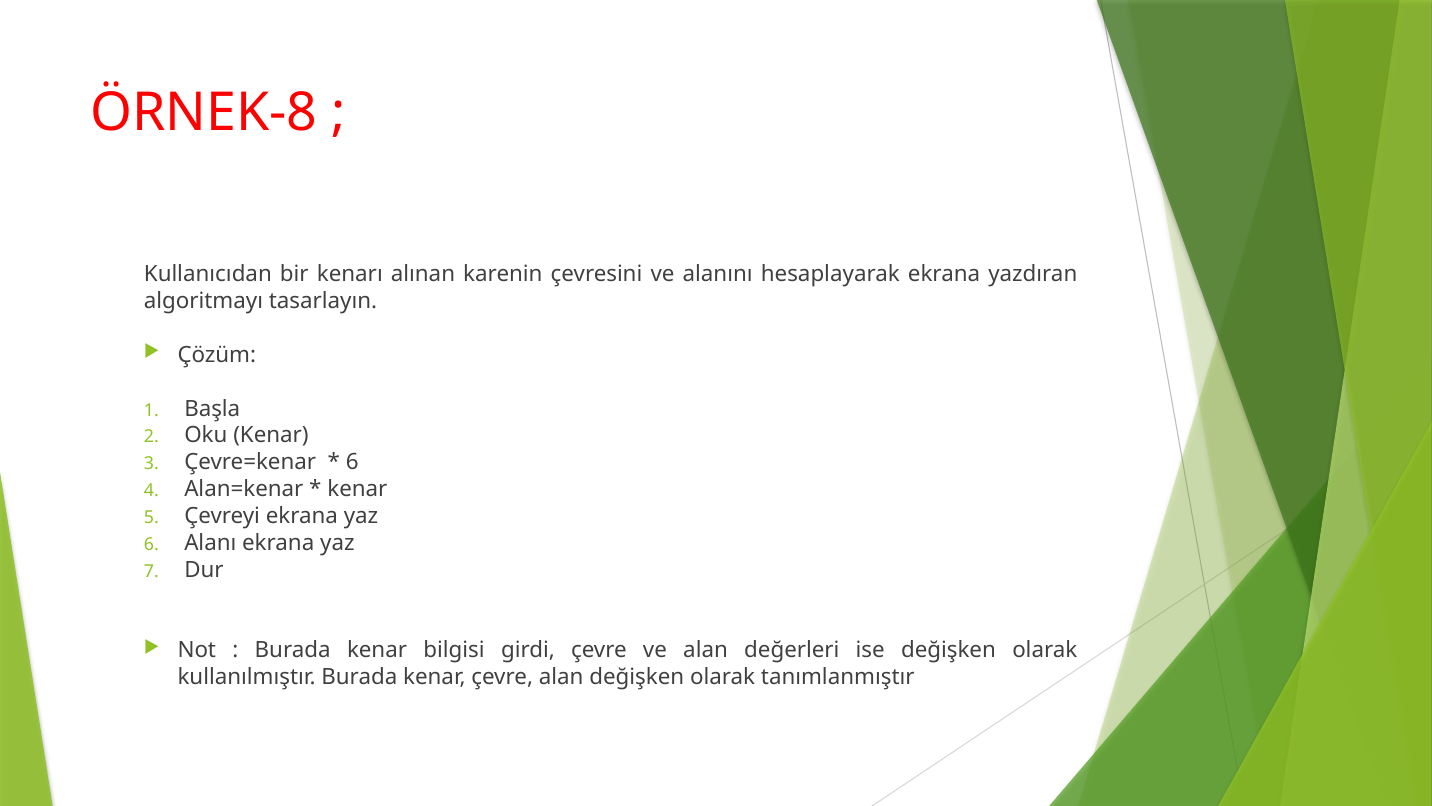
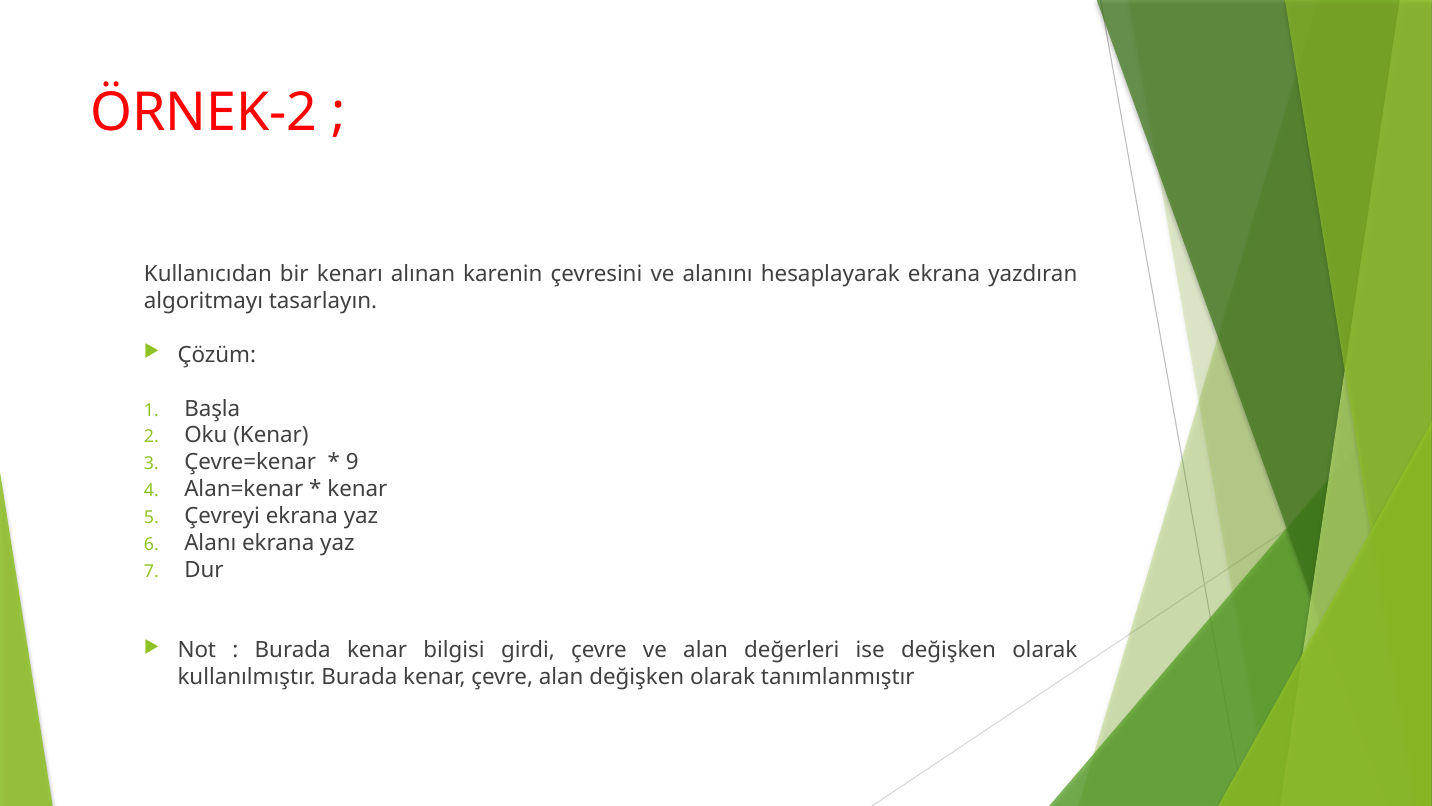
ÖRNEK-8: ÖRNEK-8 -> ÖRNEK-2
6 at (352, 462): 6 -> 9
